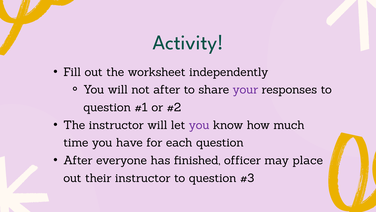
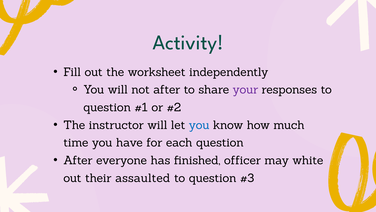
you at (199, 125) colour: purple -> blue
place: place -> white
their instructor: instructor -> assaulted
